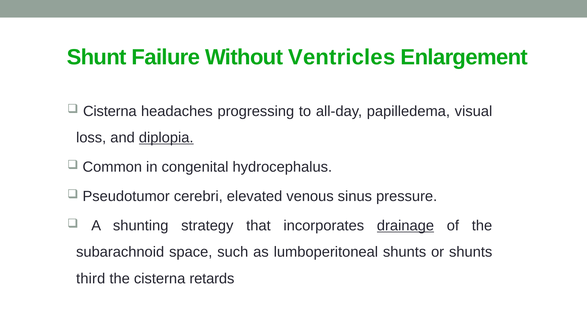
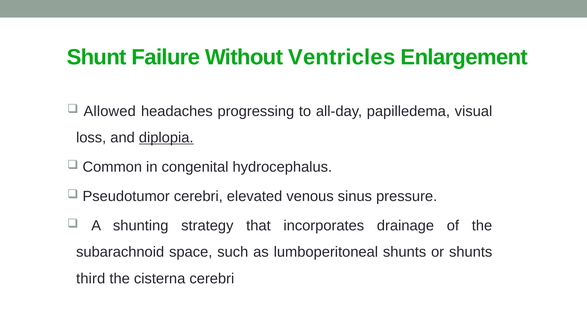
Cisterna at (110, 111): Cisterna -> Allowed
drainage underline: present -> none
cisterna retards: retards -> cerebri
